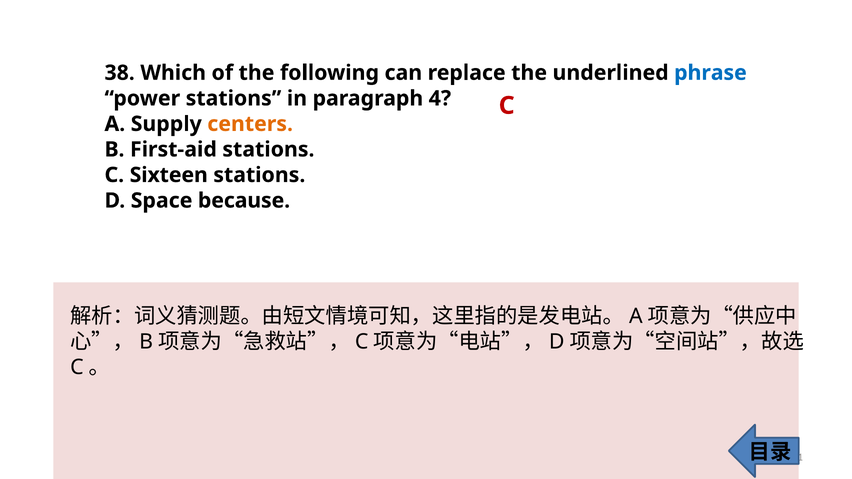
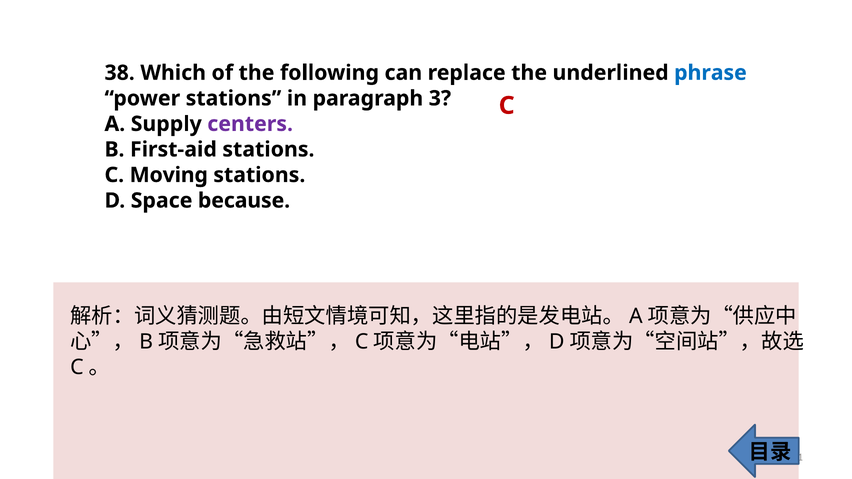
4: 4 -> 3
centers colour: orange -> purple
Sixteen: Sixteen -> Moving
